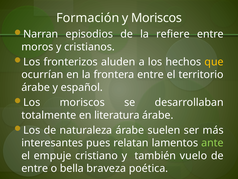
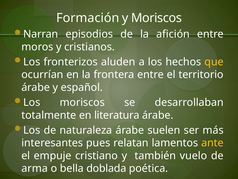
refiere: refiere -> afición
ante colour: light green -> yellow
entre at (35, 168): entre -> arma
braveza: braveza -> doblada
